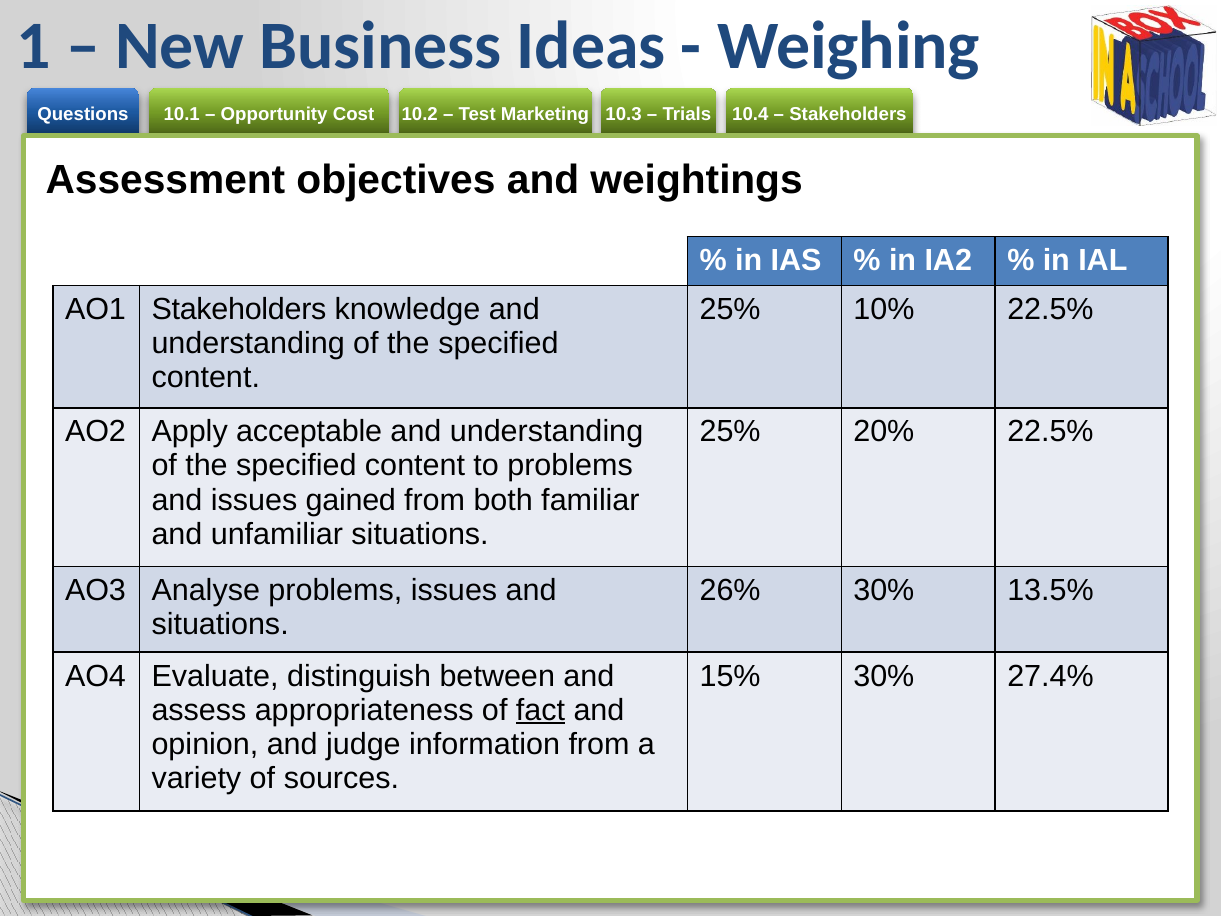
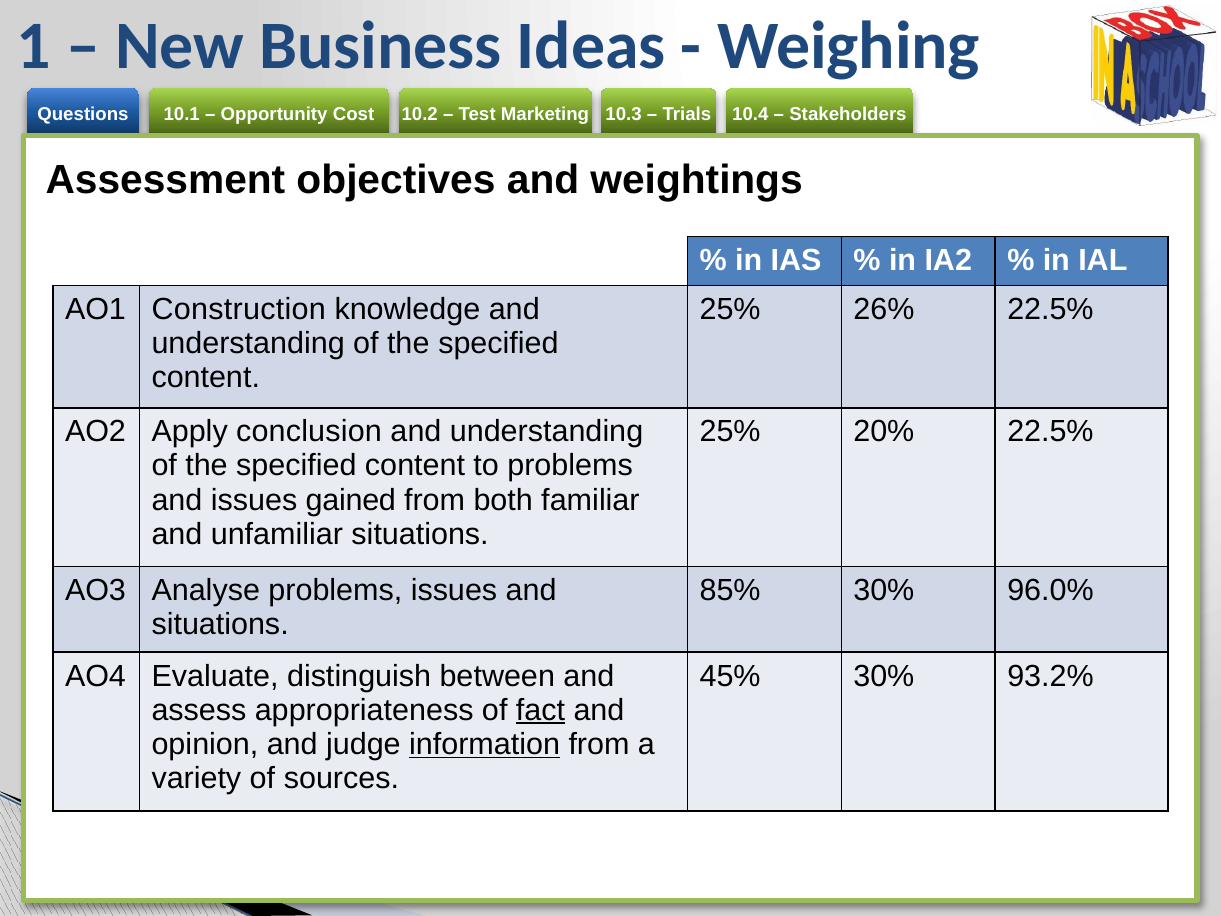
AO1 Stakeholders: Stakeholders -> Construction
10%: 10% -> 26%
acceptable: acceptable -> conclusion
26%: 26% -> 85%
13.5%: 13.5% -> 96.0%
15%: 15% -> 45%
27.4%: 27.4% -> 93.2%
information underline: none -> present
